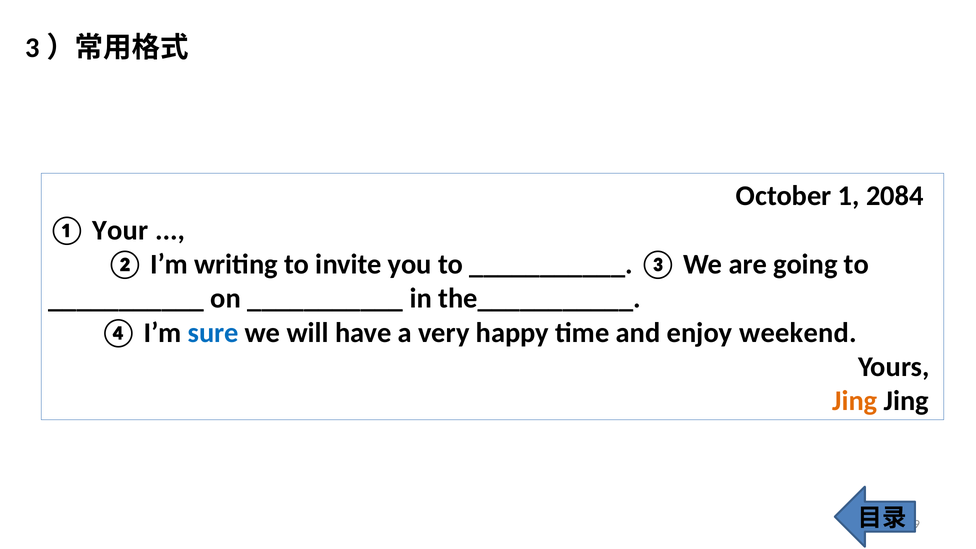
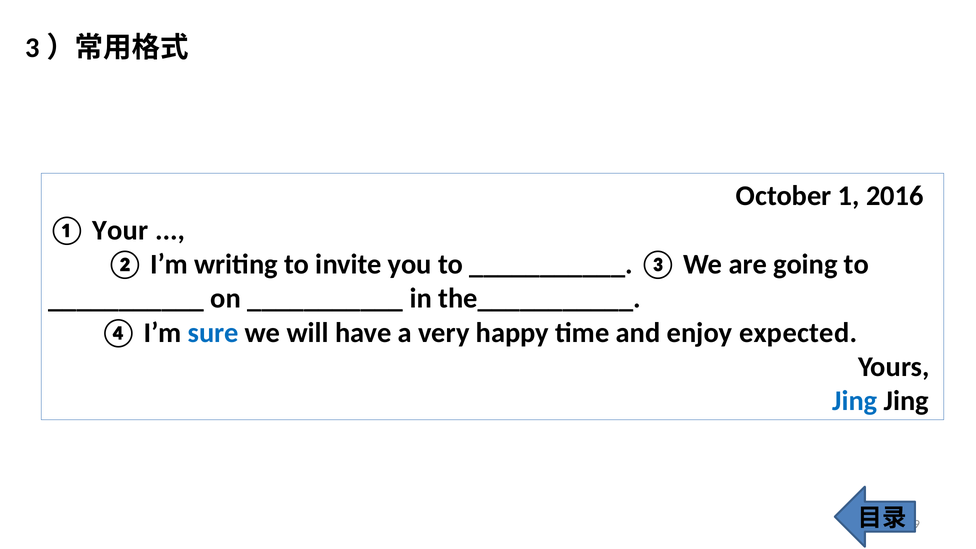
2084: 2084 -> 2016
weekend: weekend -> expected
Jing at (855, 401) colour: orange -> blue
